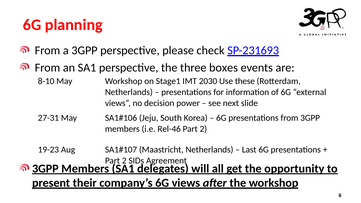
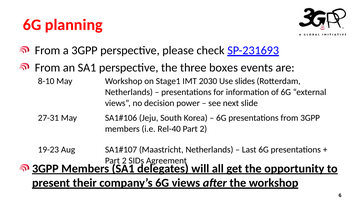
these: these -> slides
Rel-46: Rel-46 -> Rel-40
